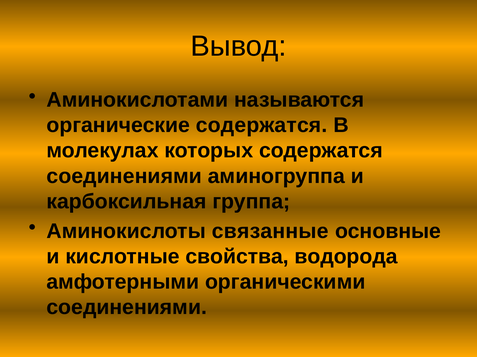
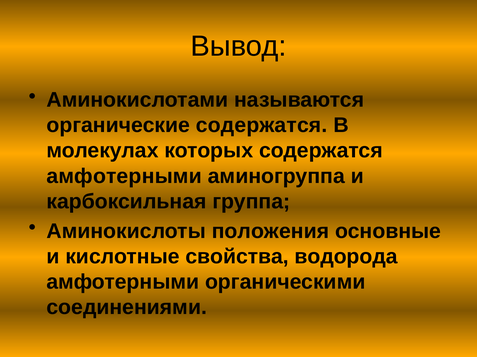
соединениями at (124, 176): соединениями -> амфотерными
связанные: связанные -> положения
